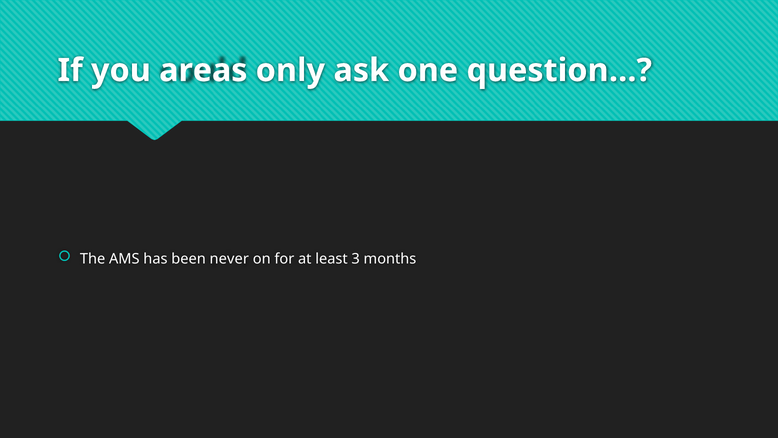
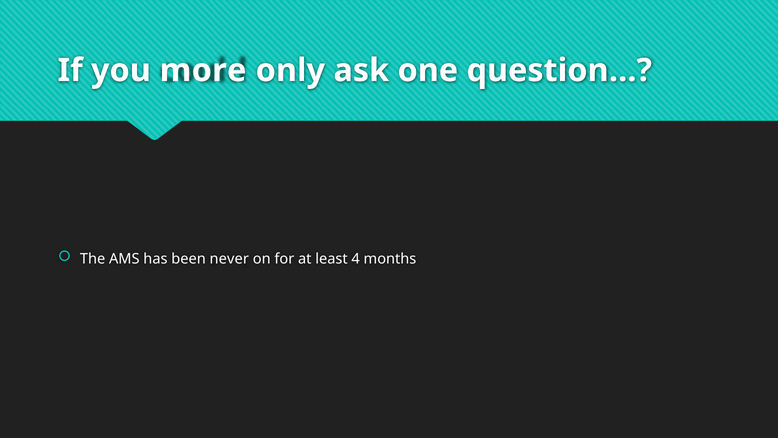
areas: areas -> more
3: 3 -> 4
